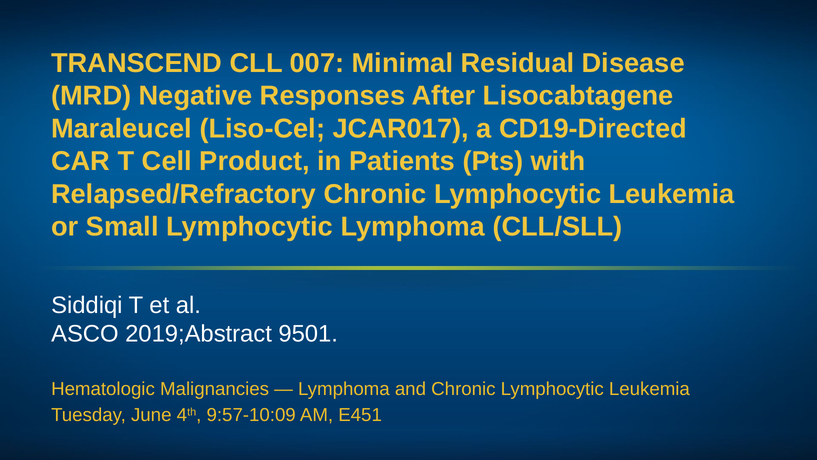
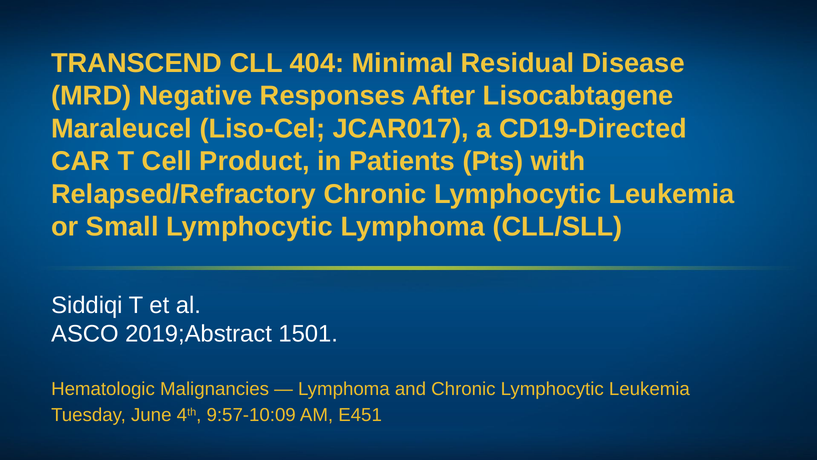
007: 007 -> 404
9501: 9501 -> 1501
